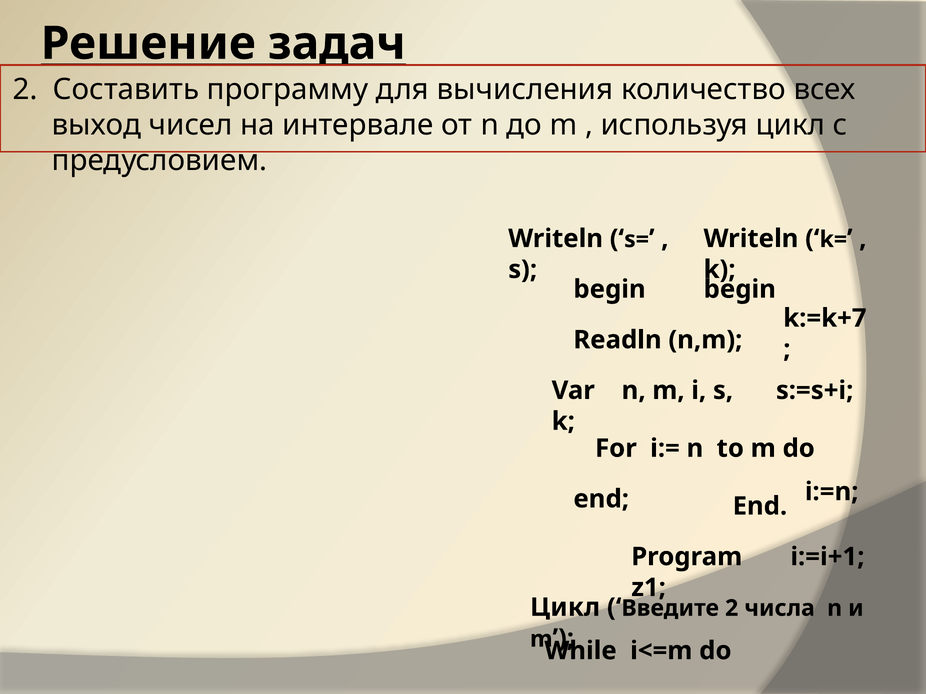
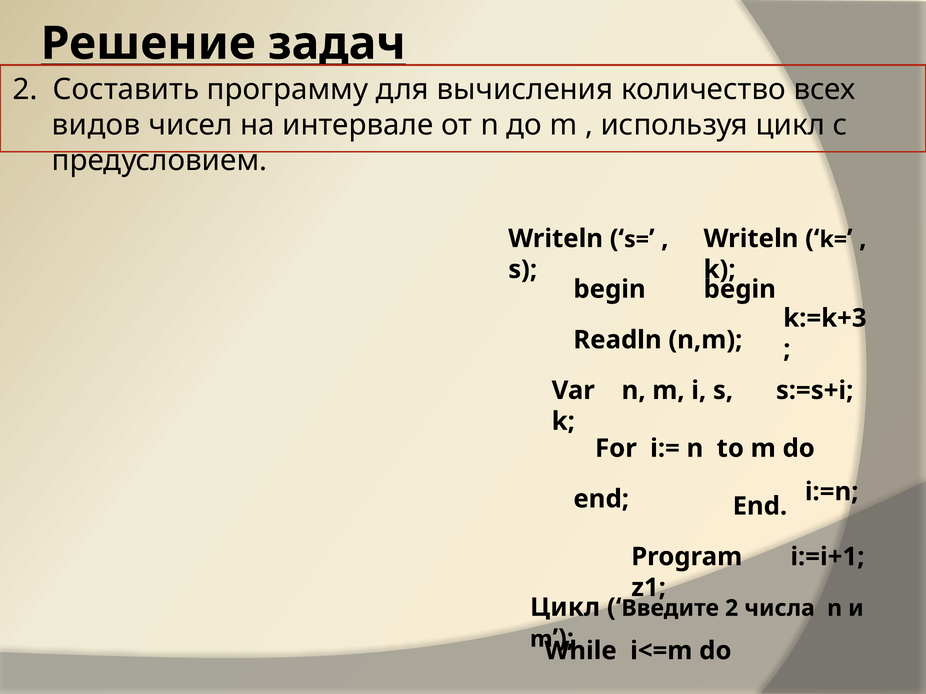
выход: выход -> видов
k:=k+7: k:=k+7 -> k:=k+3
